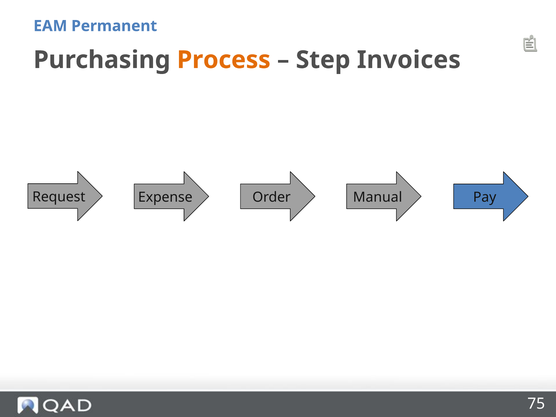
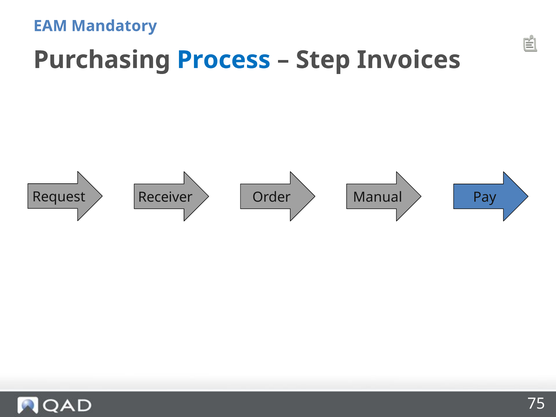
Permanent: Permanent -> Mandatory
Process colour: orange -> blue
Expense: Expense -> Receiver
